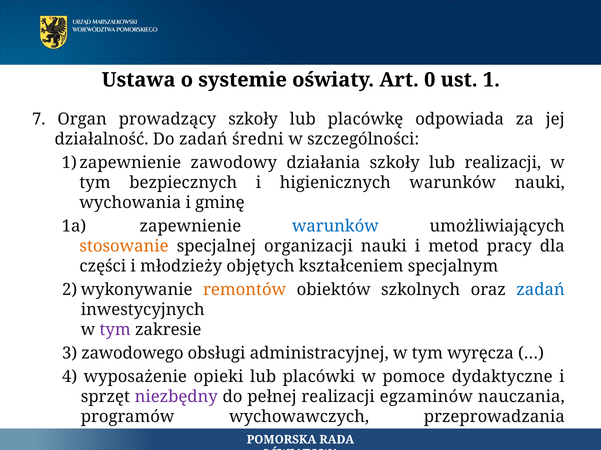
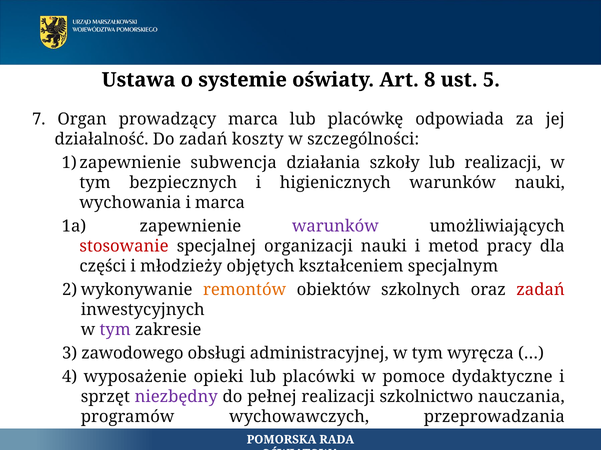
0: 0 -> 8
1: 1 -> 5
prowadzący szkoły: szkoły -> marca
średni: średni -> koszty
zawodowy: zawodowy -> subwencja
i gminę: gminę -> marca
warunków at (335, 226) colour: blue -> purple
stosowanie colour: orange -> red
zadań at (541, 289) colour: blue -> red
realizacji egzaminów: egzaminów -> szkolnictwo
